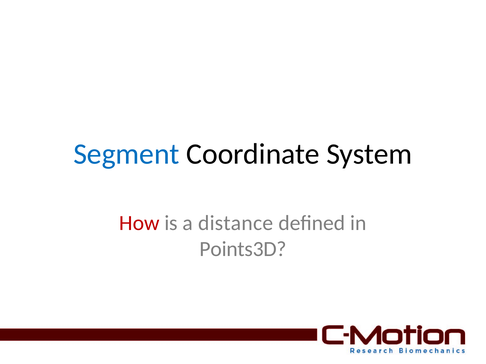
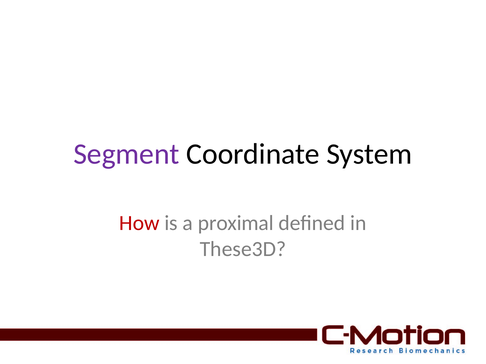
Segment colour: blue -> purple
distance: distance -> proximal
Points3D: Points3D -> These3D
